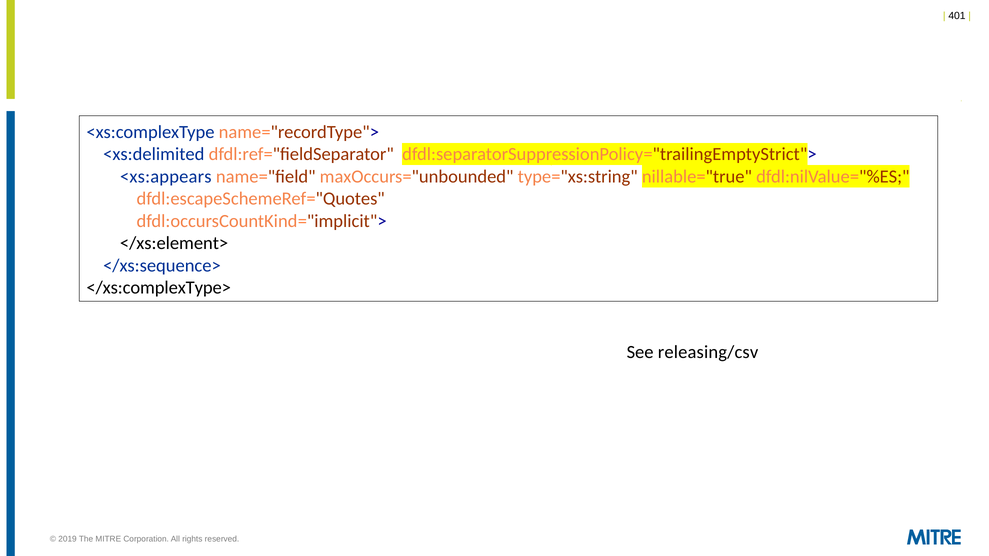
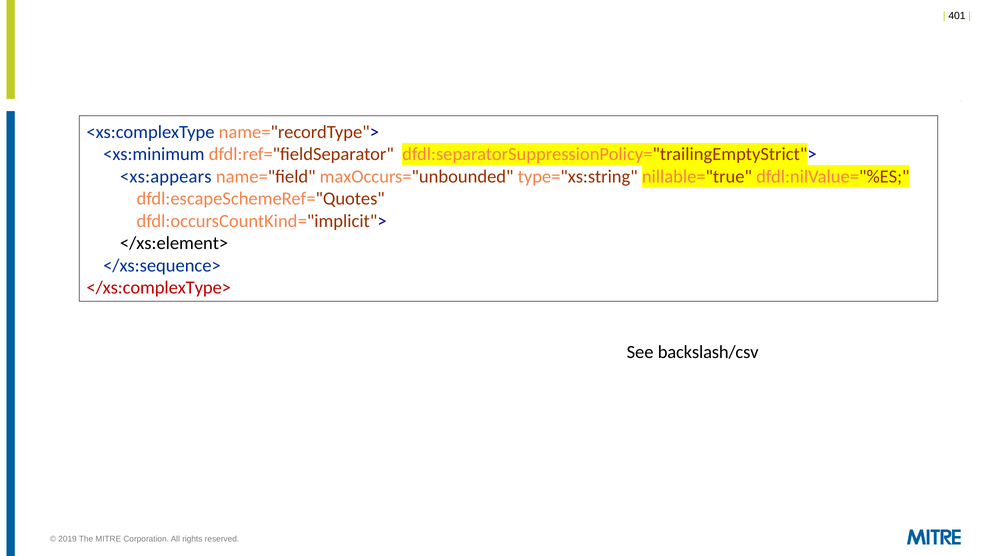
<xs:delimited: <xs:delimited -> <xs:minimum
</xs:complexType> colour: black -> red
releasing/csv: releasing/csv -> backslash/csv
